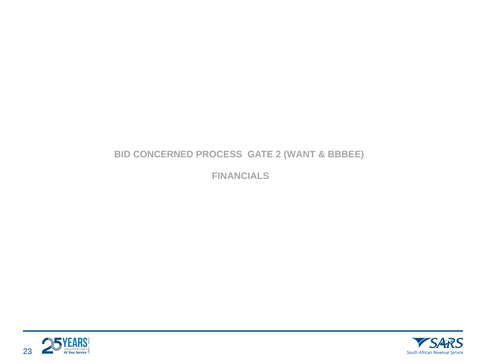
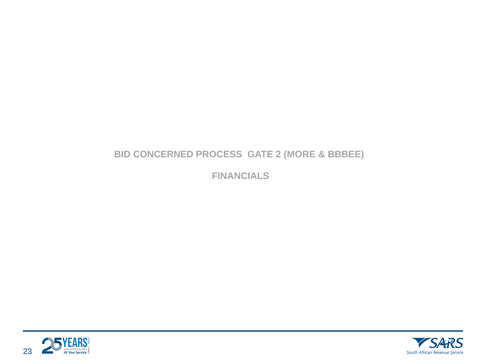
WANT: WANT -> MORE
